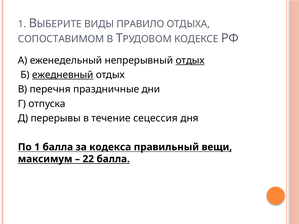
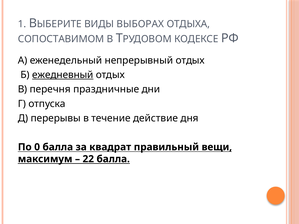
ПРАВИЛО: ПРАВИЛО -> ВЫБОРАХ
отдых at (190, 60) underline: present -> none
сецессия: сецессия -> действие
По 1: 1 -> 0
кодекса: кодекса -> квадрат
